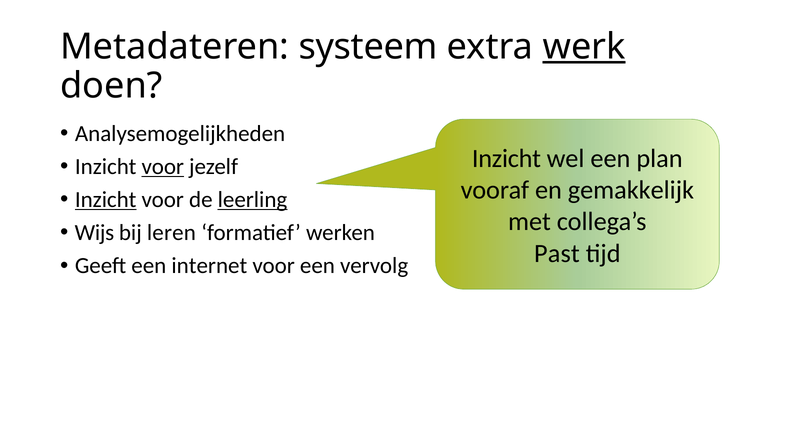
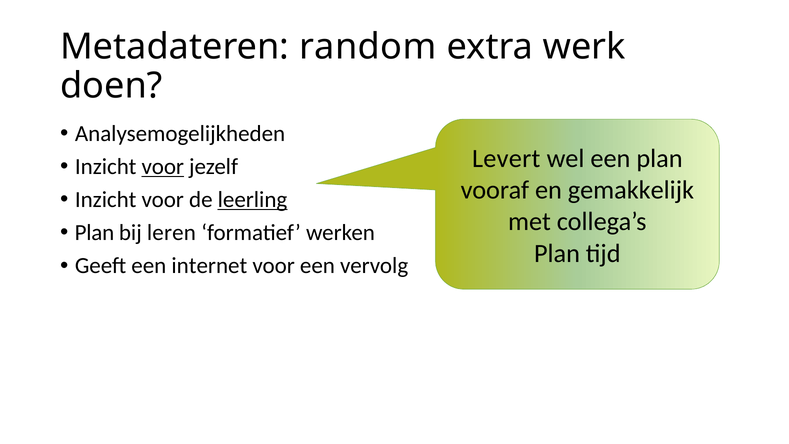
systeem: systeem -> random
werk underline: present -> none
Inzicht at (506, 159): Inzicht -> Levert
Inzicht at (106, 200) underline: present -> none
Wijs at (94, 233): Wijs -> Plan
Past at (557, 253): Past -> Plan
